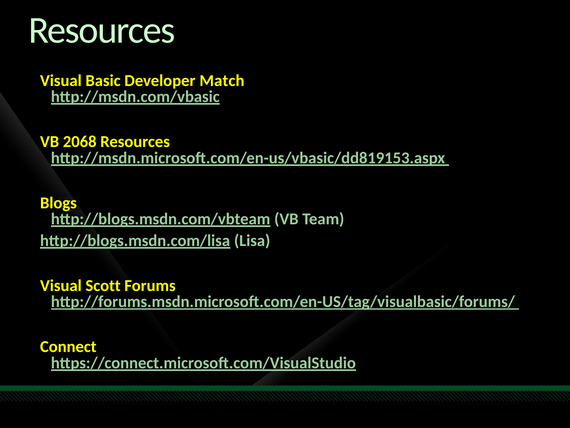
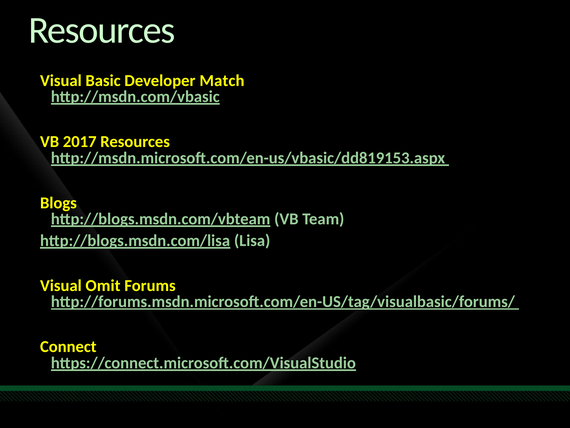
2068: 2068 -> 2017
Scott: Scott -> Omit
